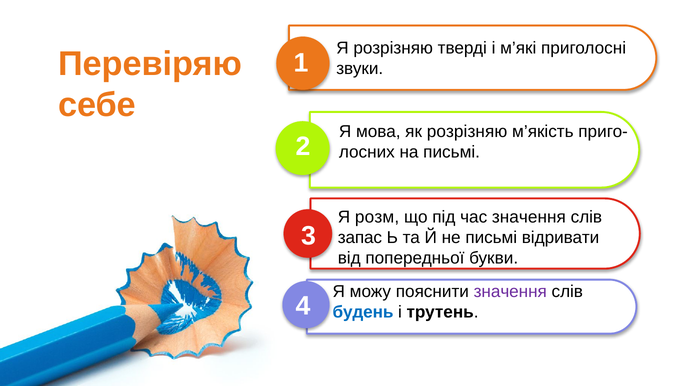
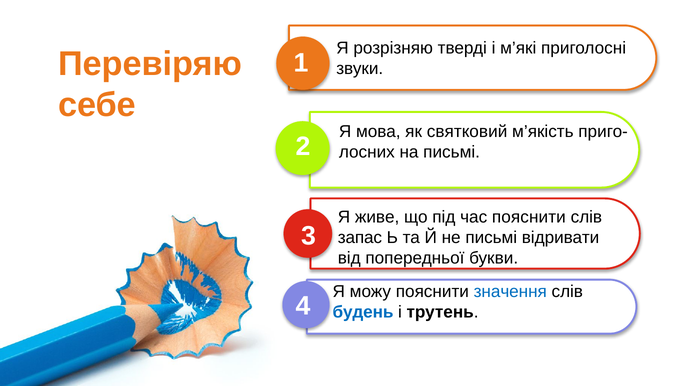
як розрізняю: розрізняю -> святковий
розм: розм -> живе
час значення: значення -> пояснити
значення at (510, 292) colour: purple -> blue
